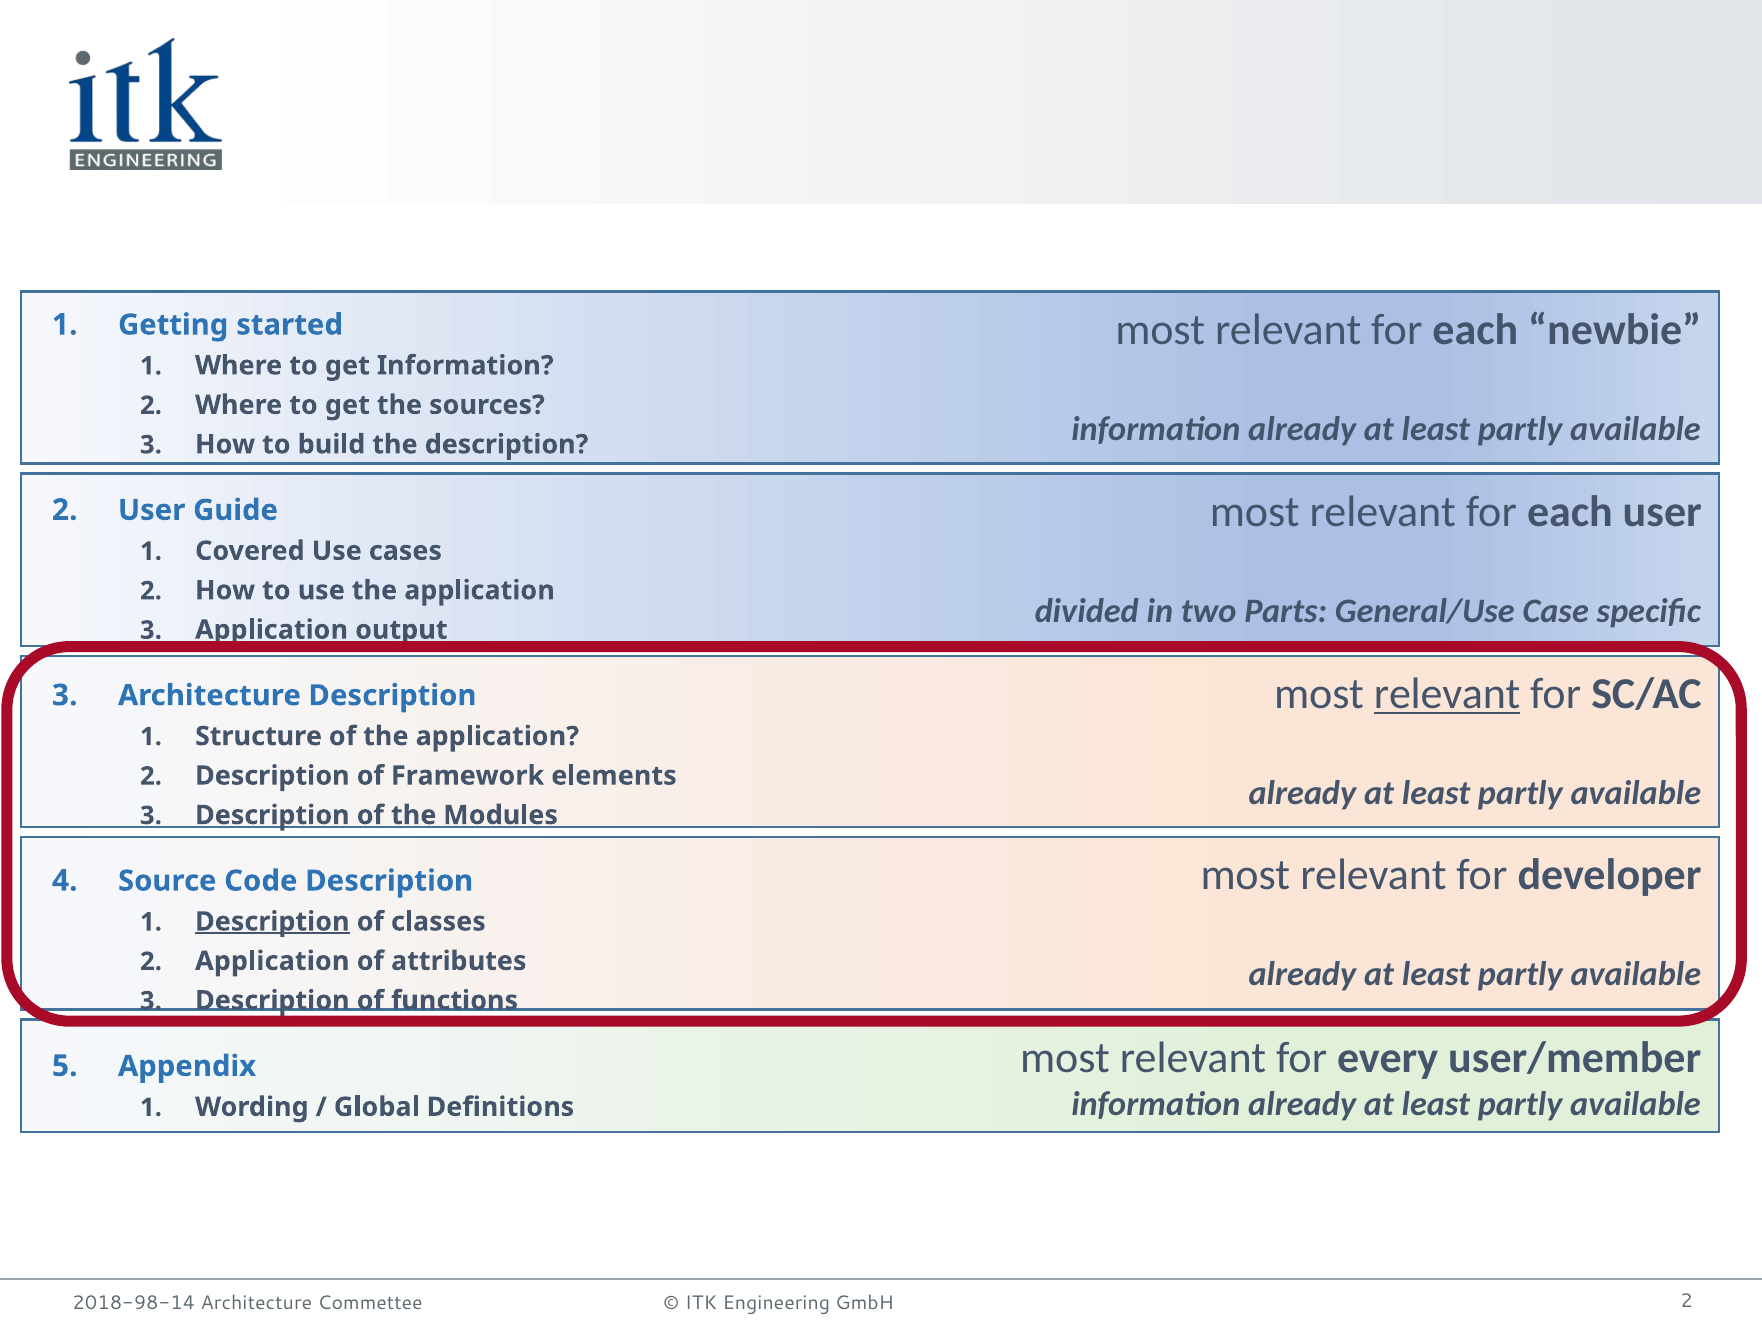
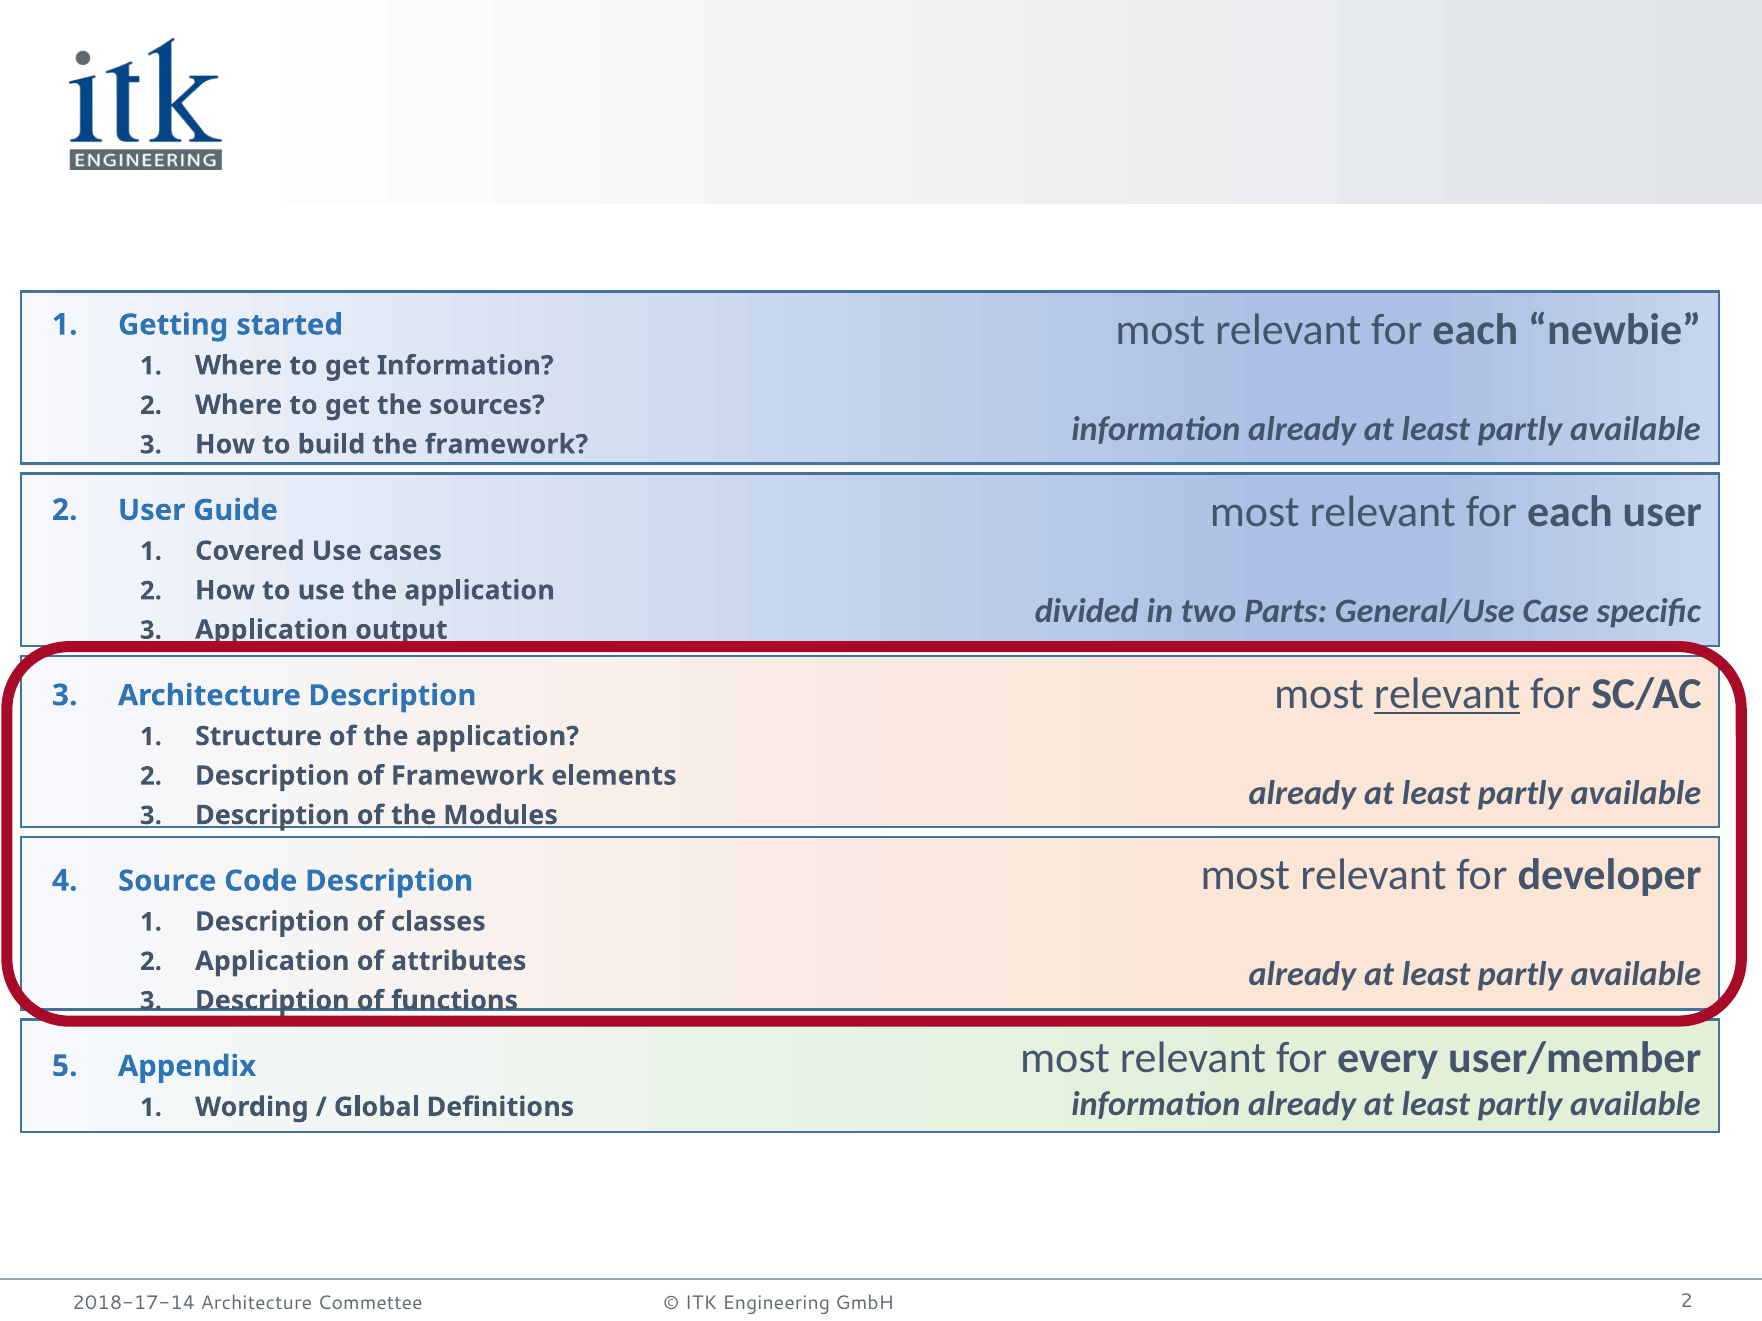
the description: description -> framework
Description at (272, 922) underline: present -> none
2018-98-14: 2018-98-14 -> 2018-17-14
